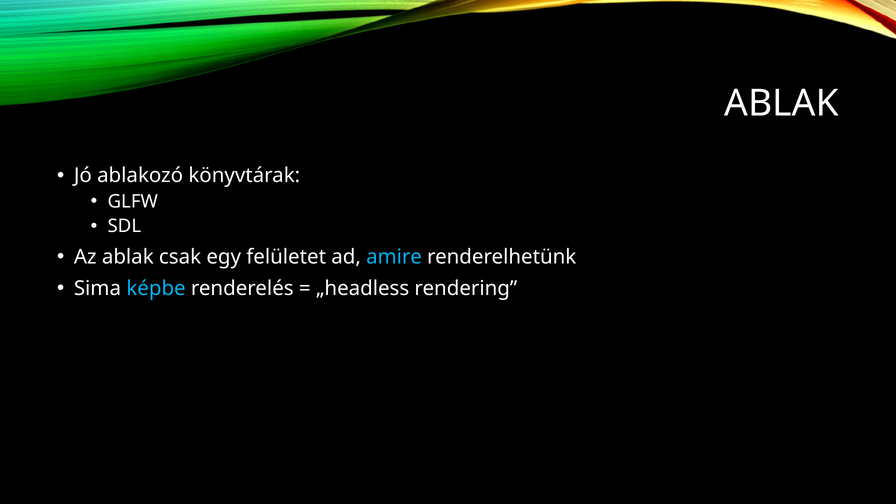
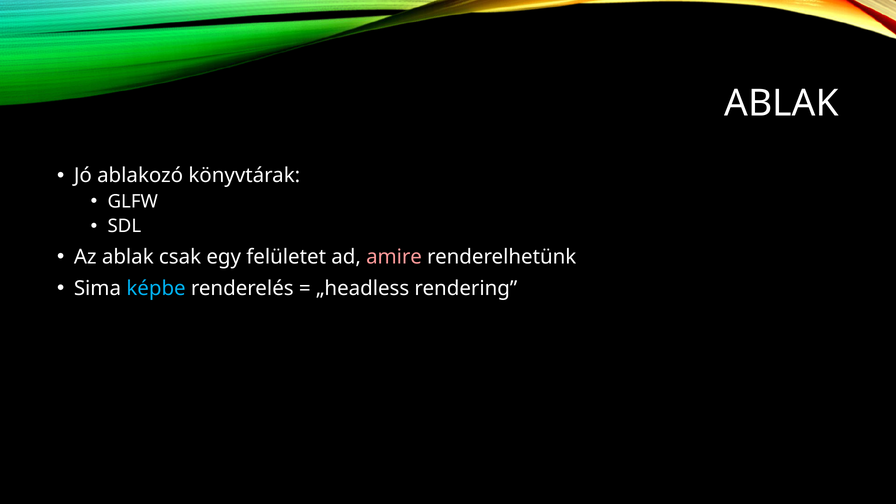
amire colour: light blue -> pink
